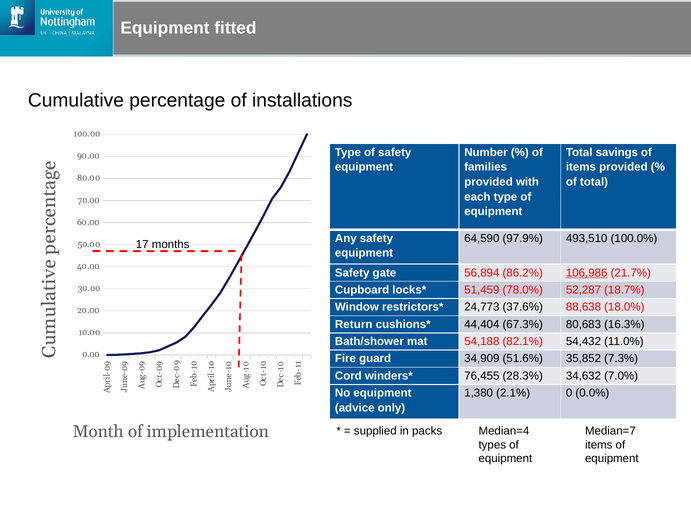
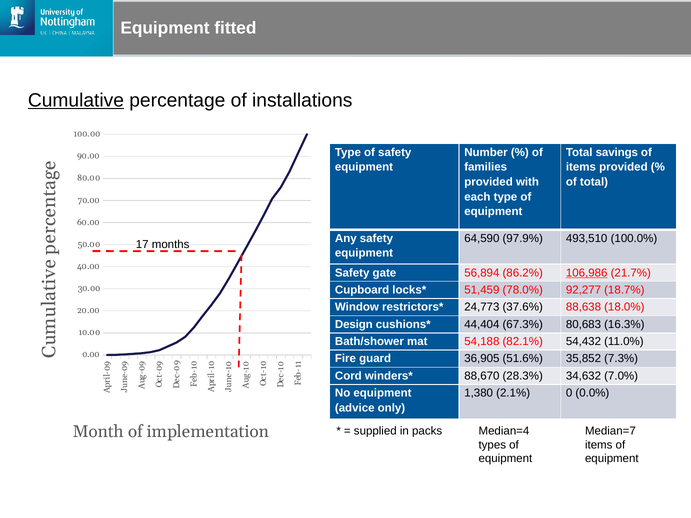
Cumulative underline: none -> present
52,287: 52,287 -> 92,277
Return: Return -> Design
34,909: 34,909 -> 36,905
76,455: 76,455 -> 88,670
